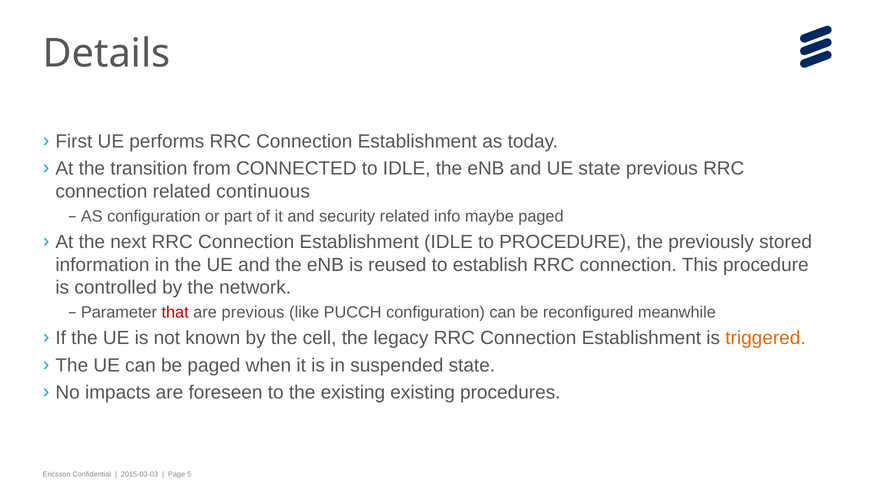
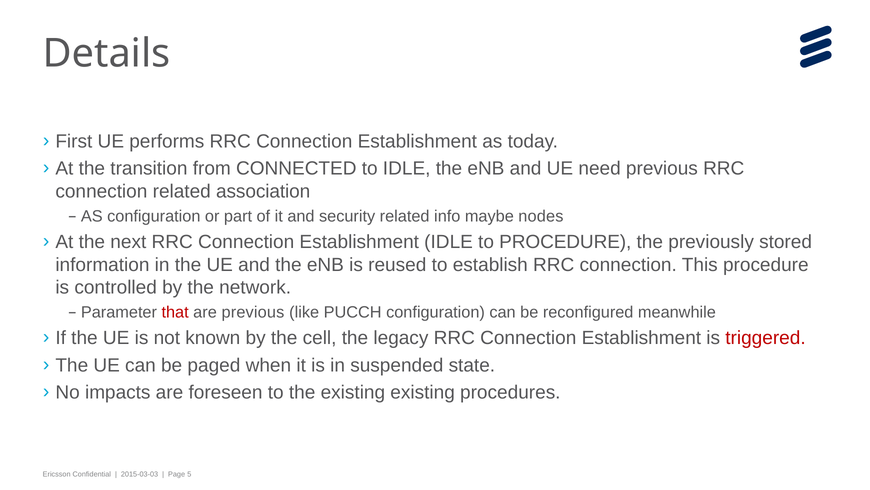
UE state: state -> need
continuous: continuous -> association
maybe paged: paged -> nodes
triggered colour: orange -> red
